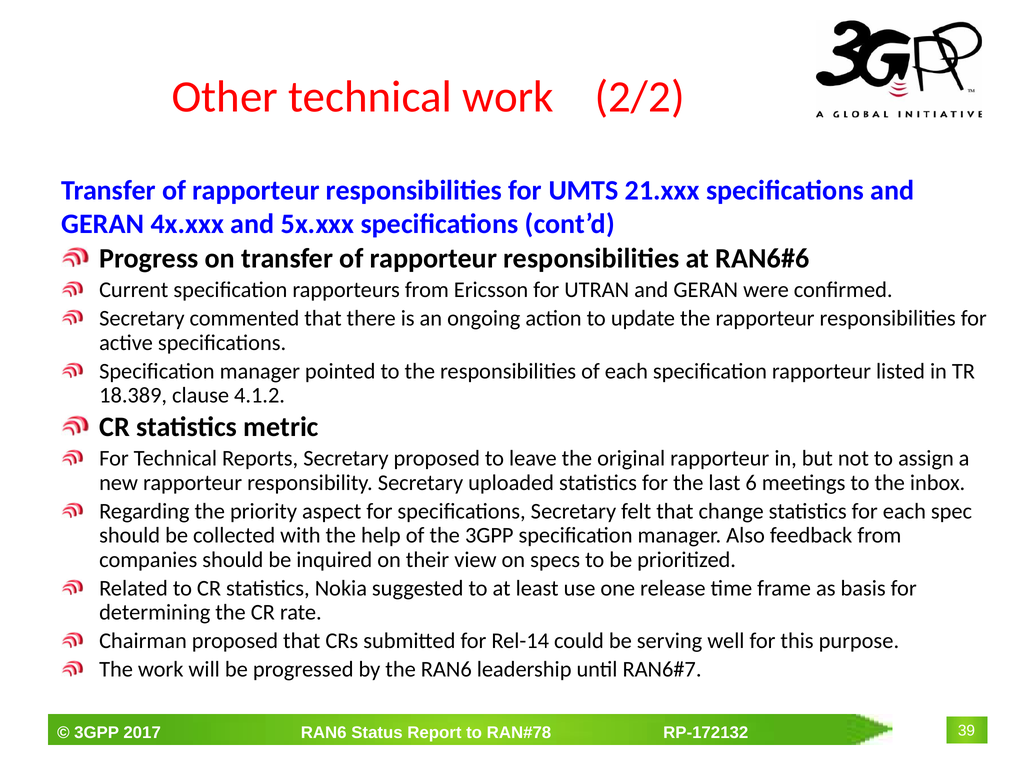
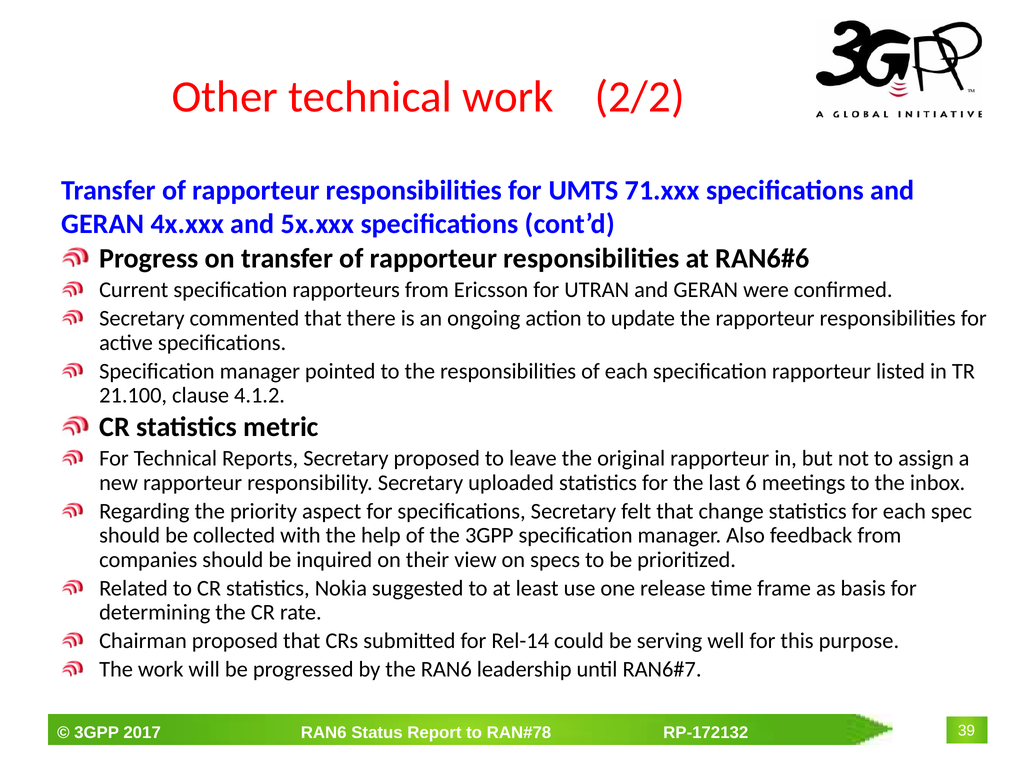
21.xxx: 21.xxx -> 71.xxx
18.389: 18.389 -> 21.100
